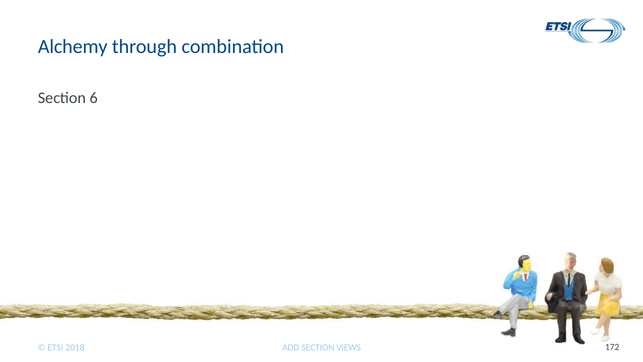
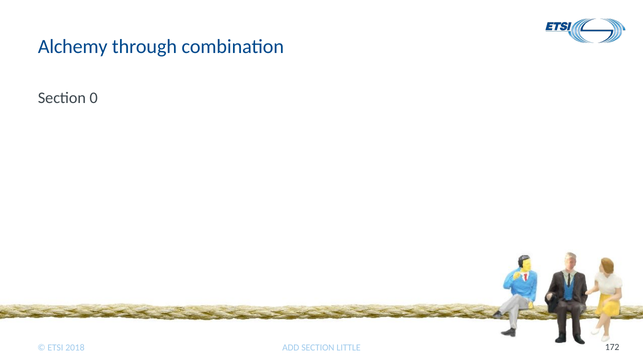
6: 6 -> 0
VIEWS: VIEWS -> LITTLE
